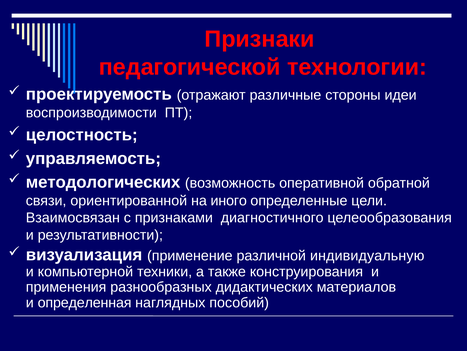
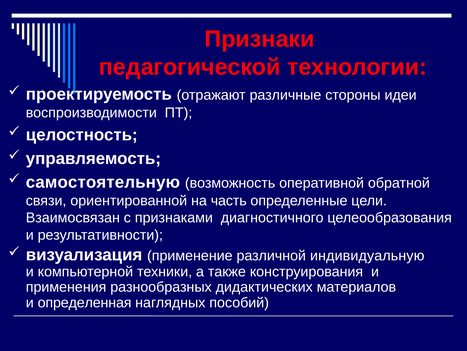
методологических: методологических -> самостоятельную
иного: иного -> часть
